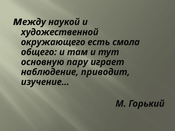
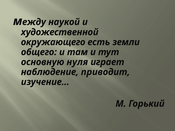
смола: смола -> земли
пару: пару -> нуля
